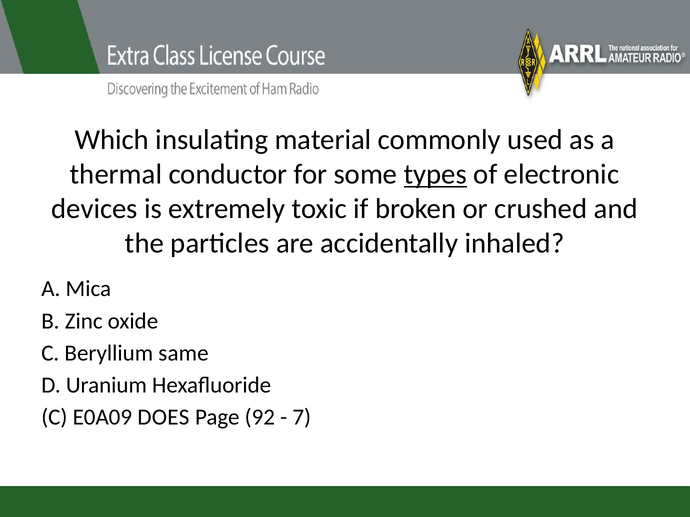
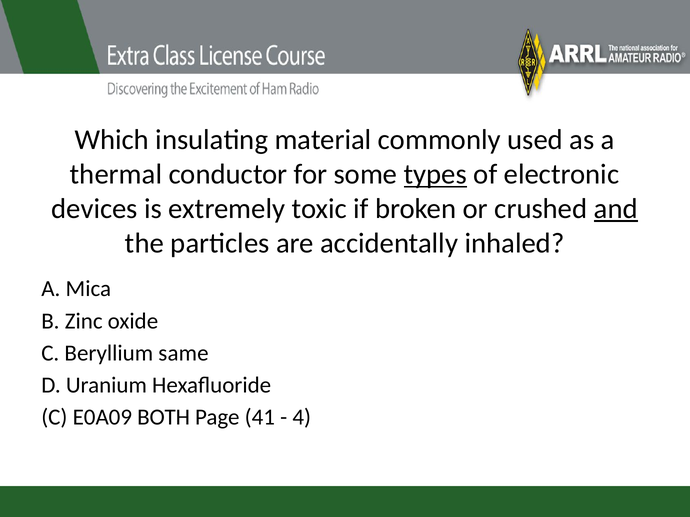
and underline: none -> present
DOES: DOES -> BOTH
92: 92 -> 41
7: 7 -> 4
